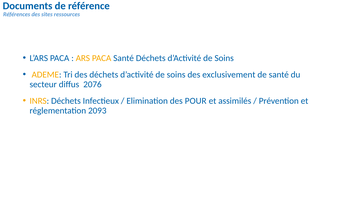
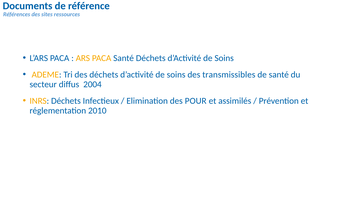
exclusivement: exclusivement -> transmissibles
2076: 2076 -> 2004
2093: 2093 -> 2010
